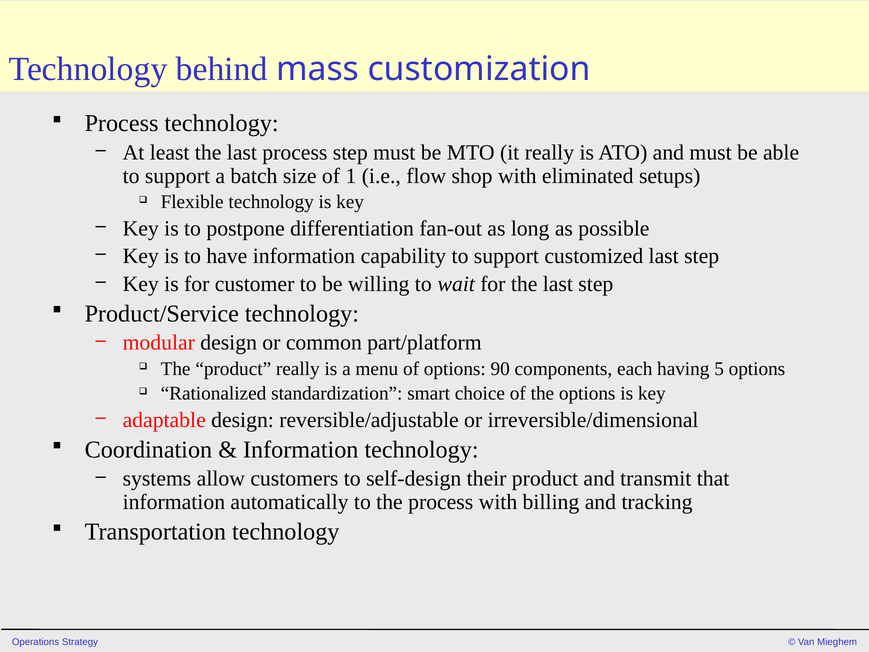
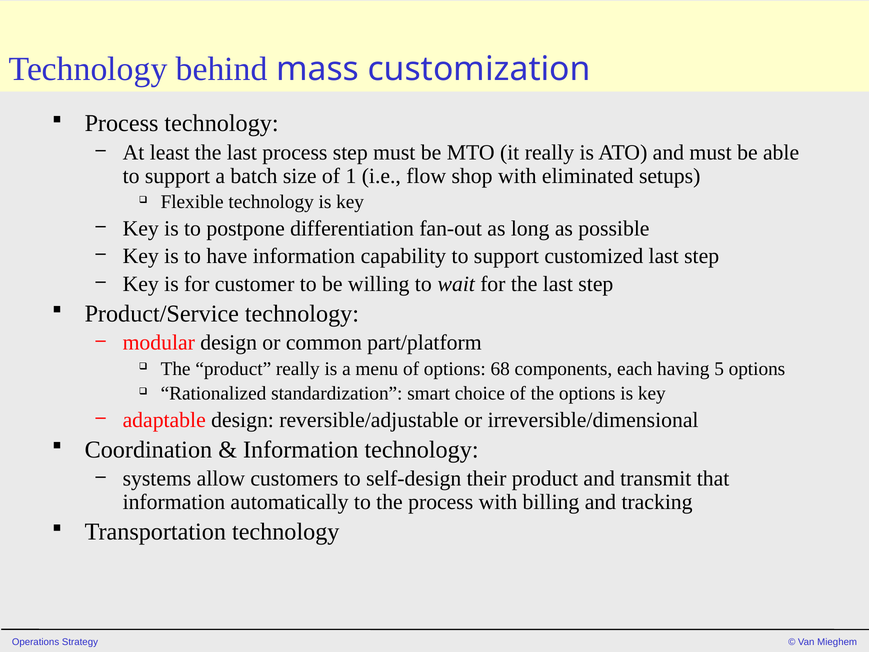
90: 90 -> 68
